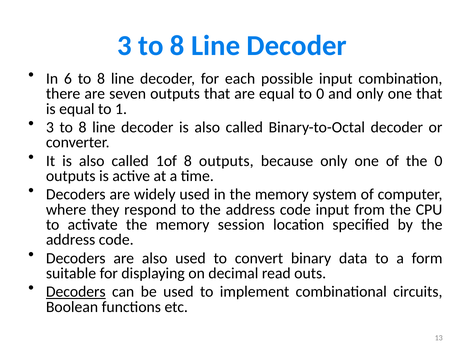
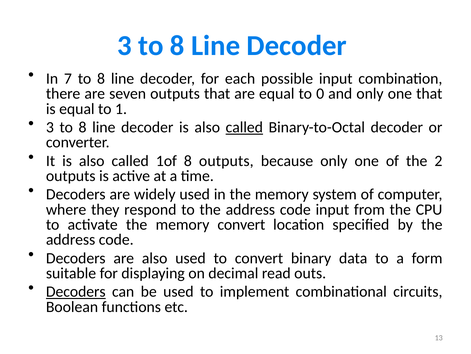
6: 6 -> 7
called at (244, 127) underline: none -> present
the 0: 0 -> 2
memory session: session -> convert
